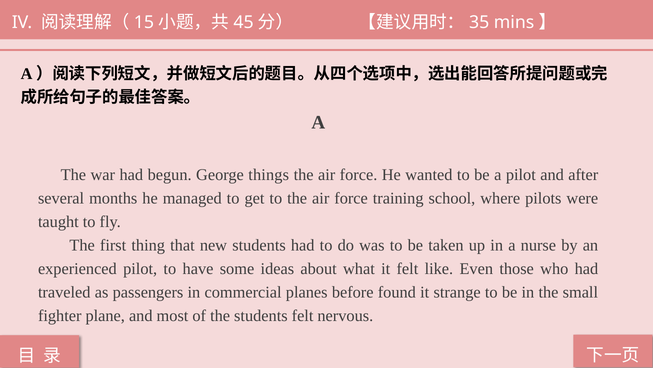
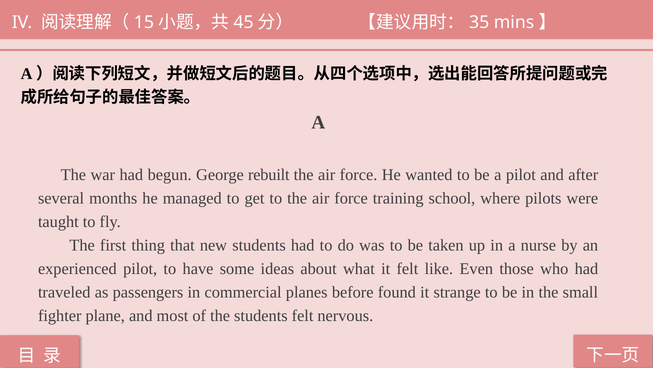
things: things -> rebuilt
